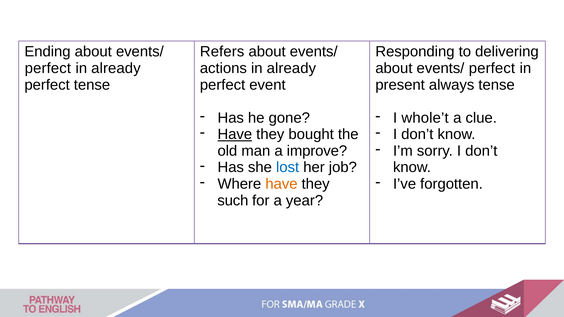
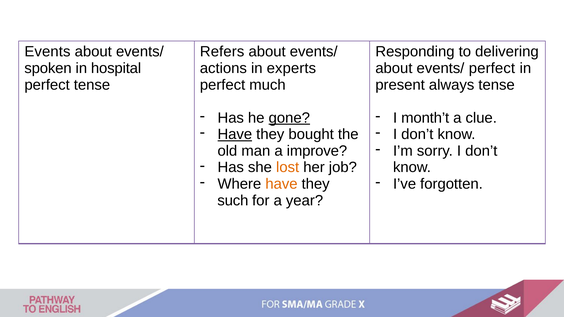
Ending: Ending -> Events
perfect at (48, 68): perfect -> spoken
already at (116, 68): already -> hospital
actions in already: already -> experts
event: event -> much
gone underline: none -> present
whole’t: whole’t -> month’t
lost colour: blue -> orange
